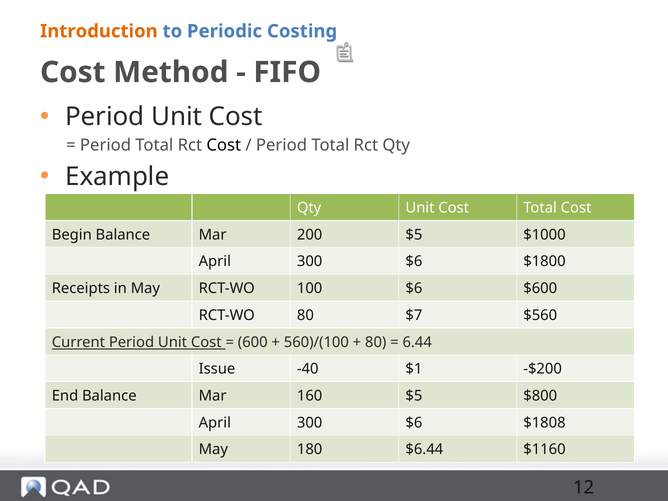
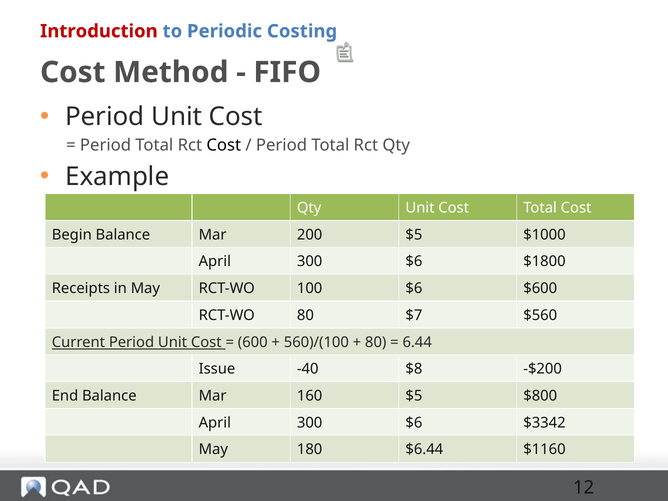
Introduction colour: orange -> red
$1: $1 -> $8
$1808: $1808 -> $3342
